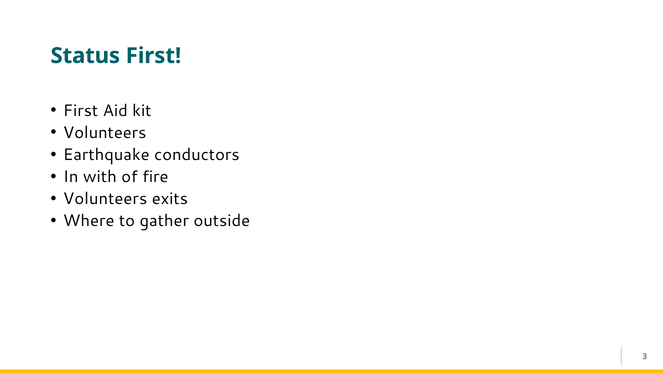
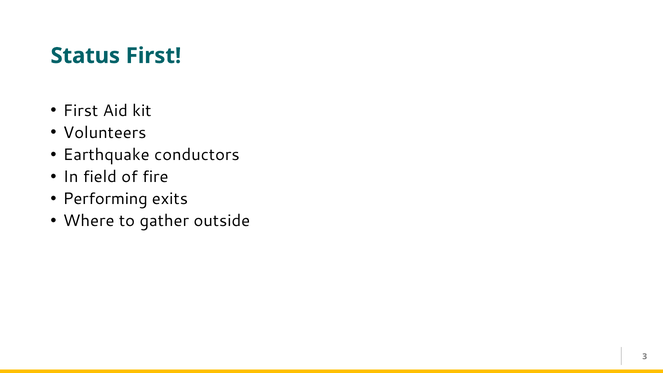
with: with -> field
Volunteers at (105, 199): Volunteers -> Performing
